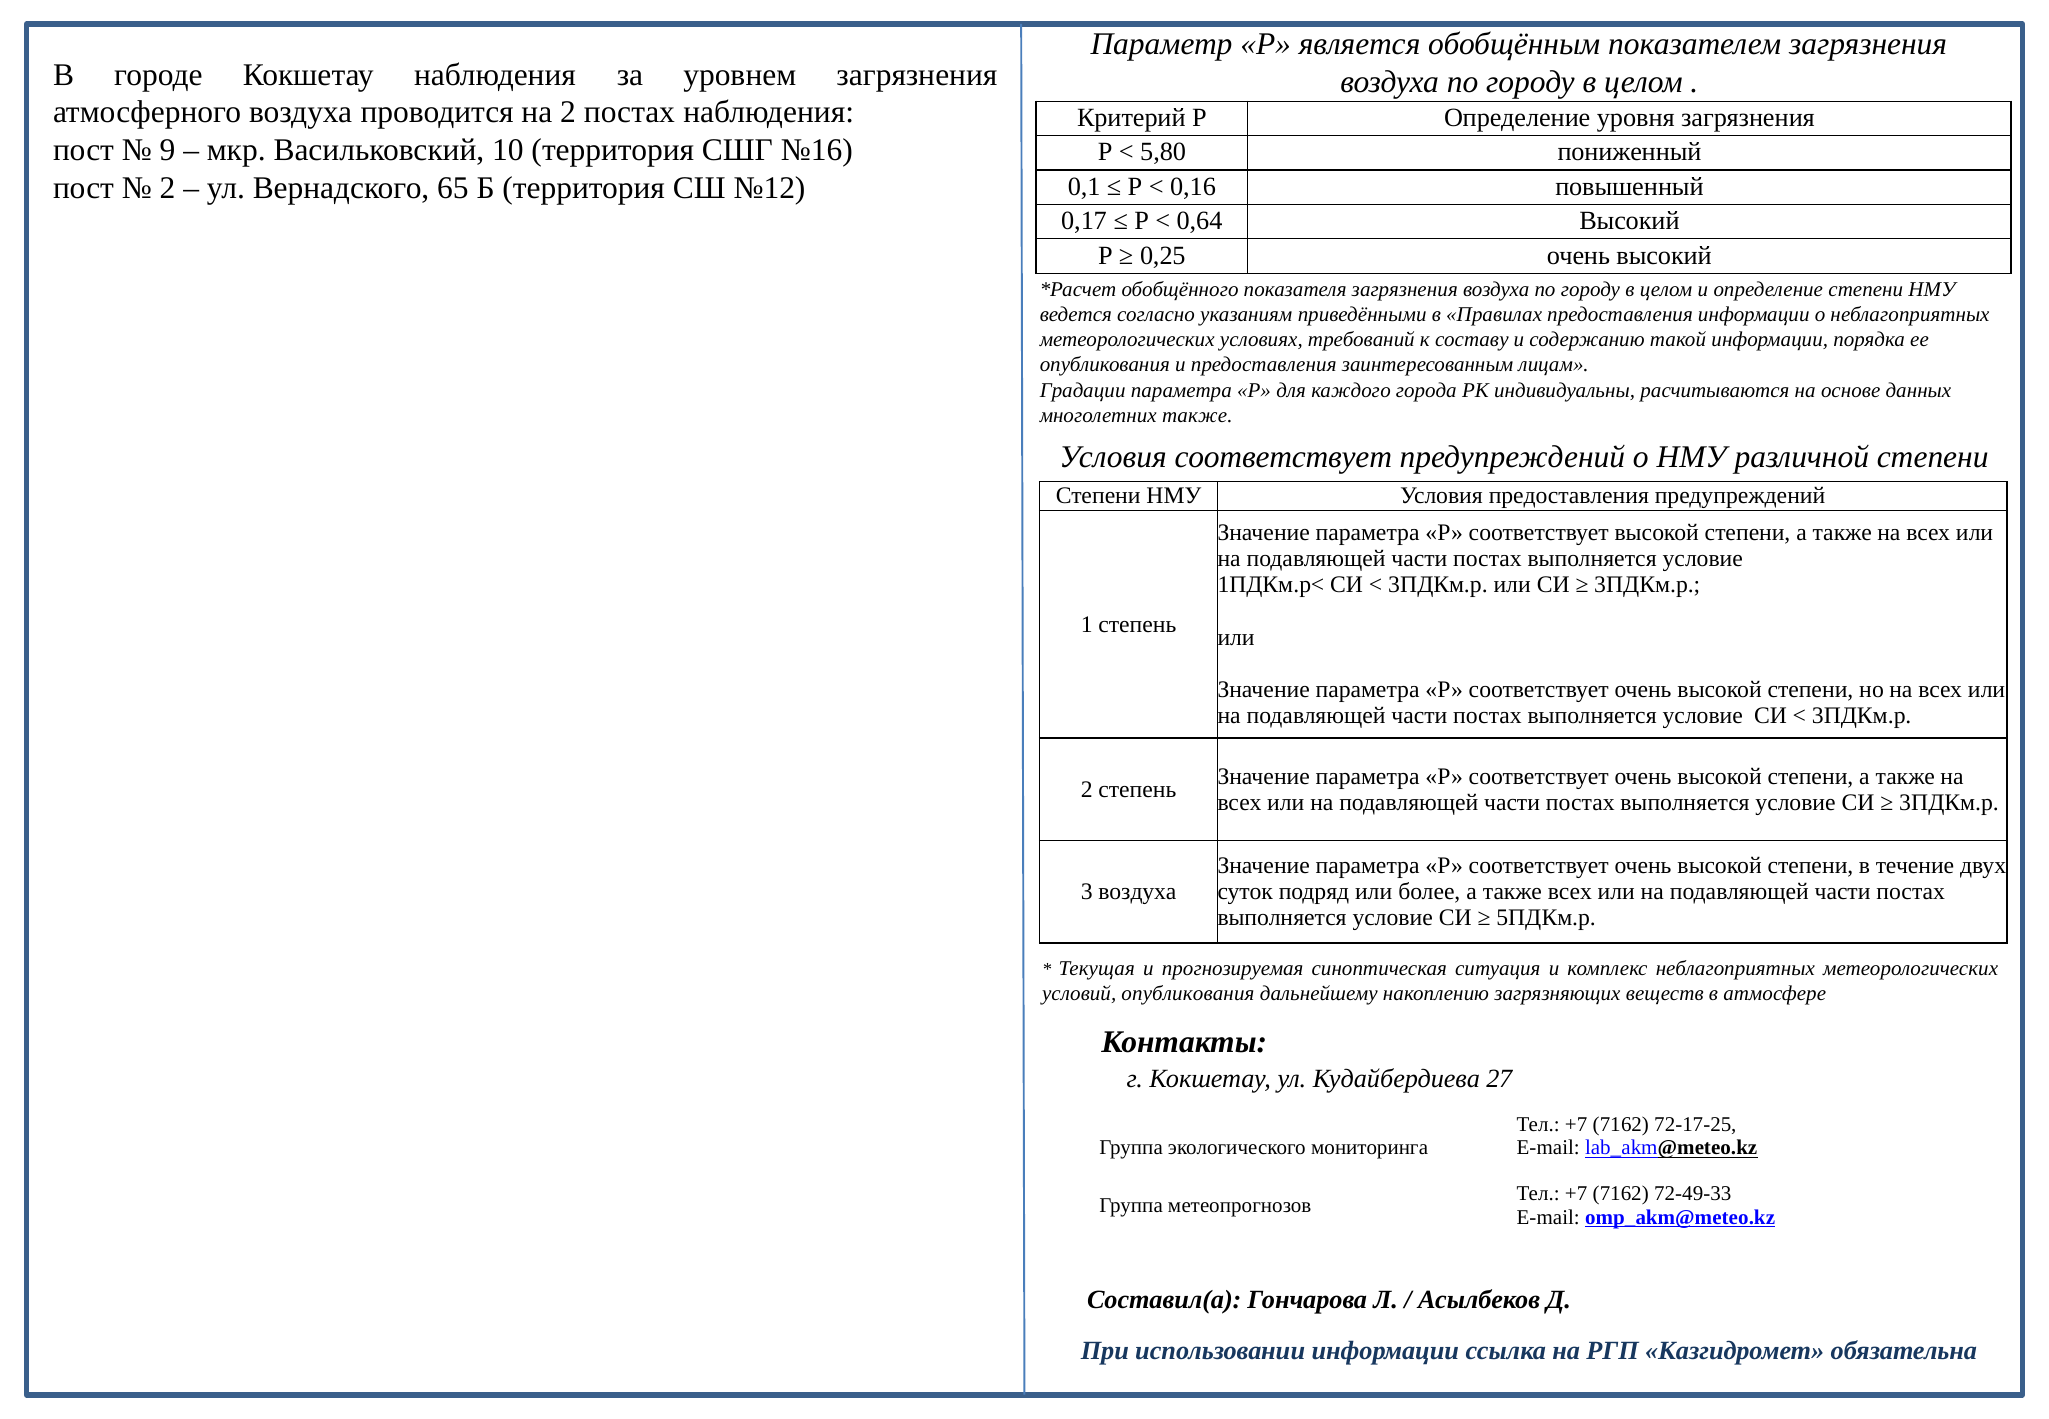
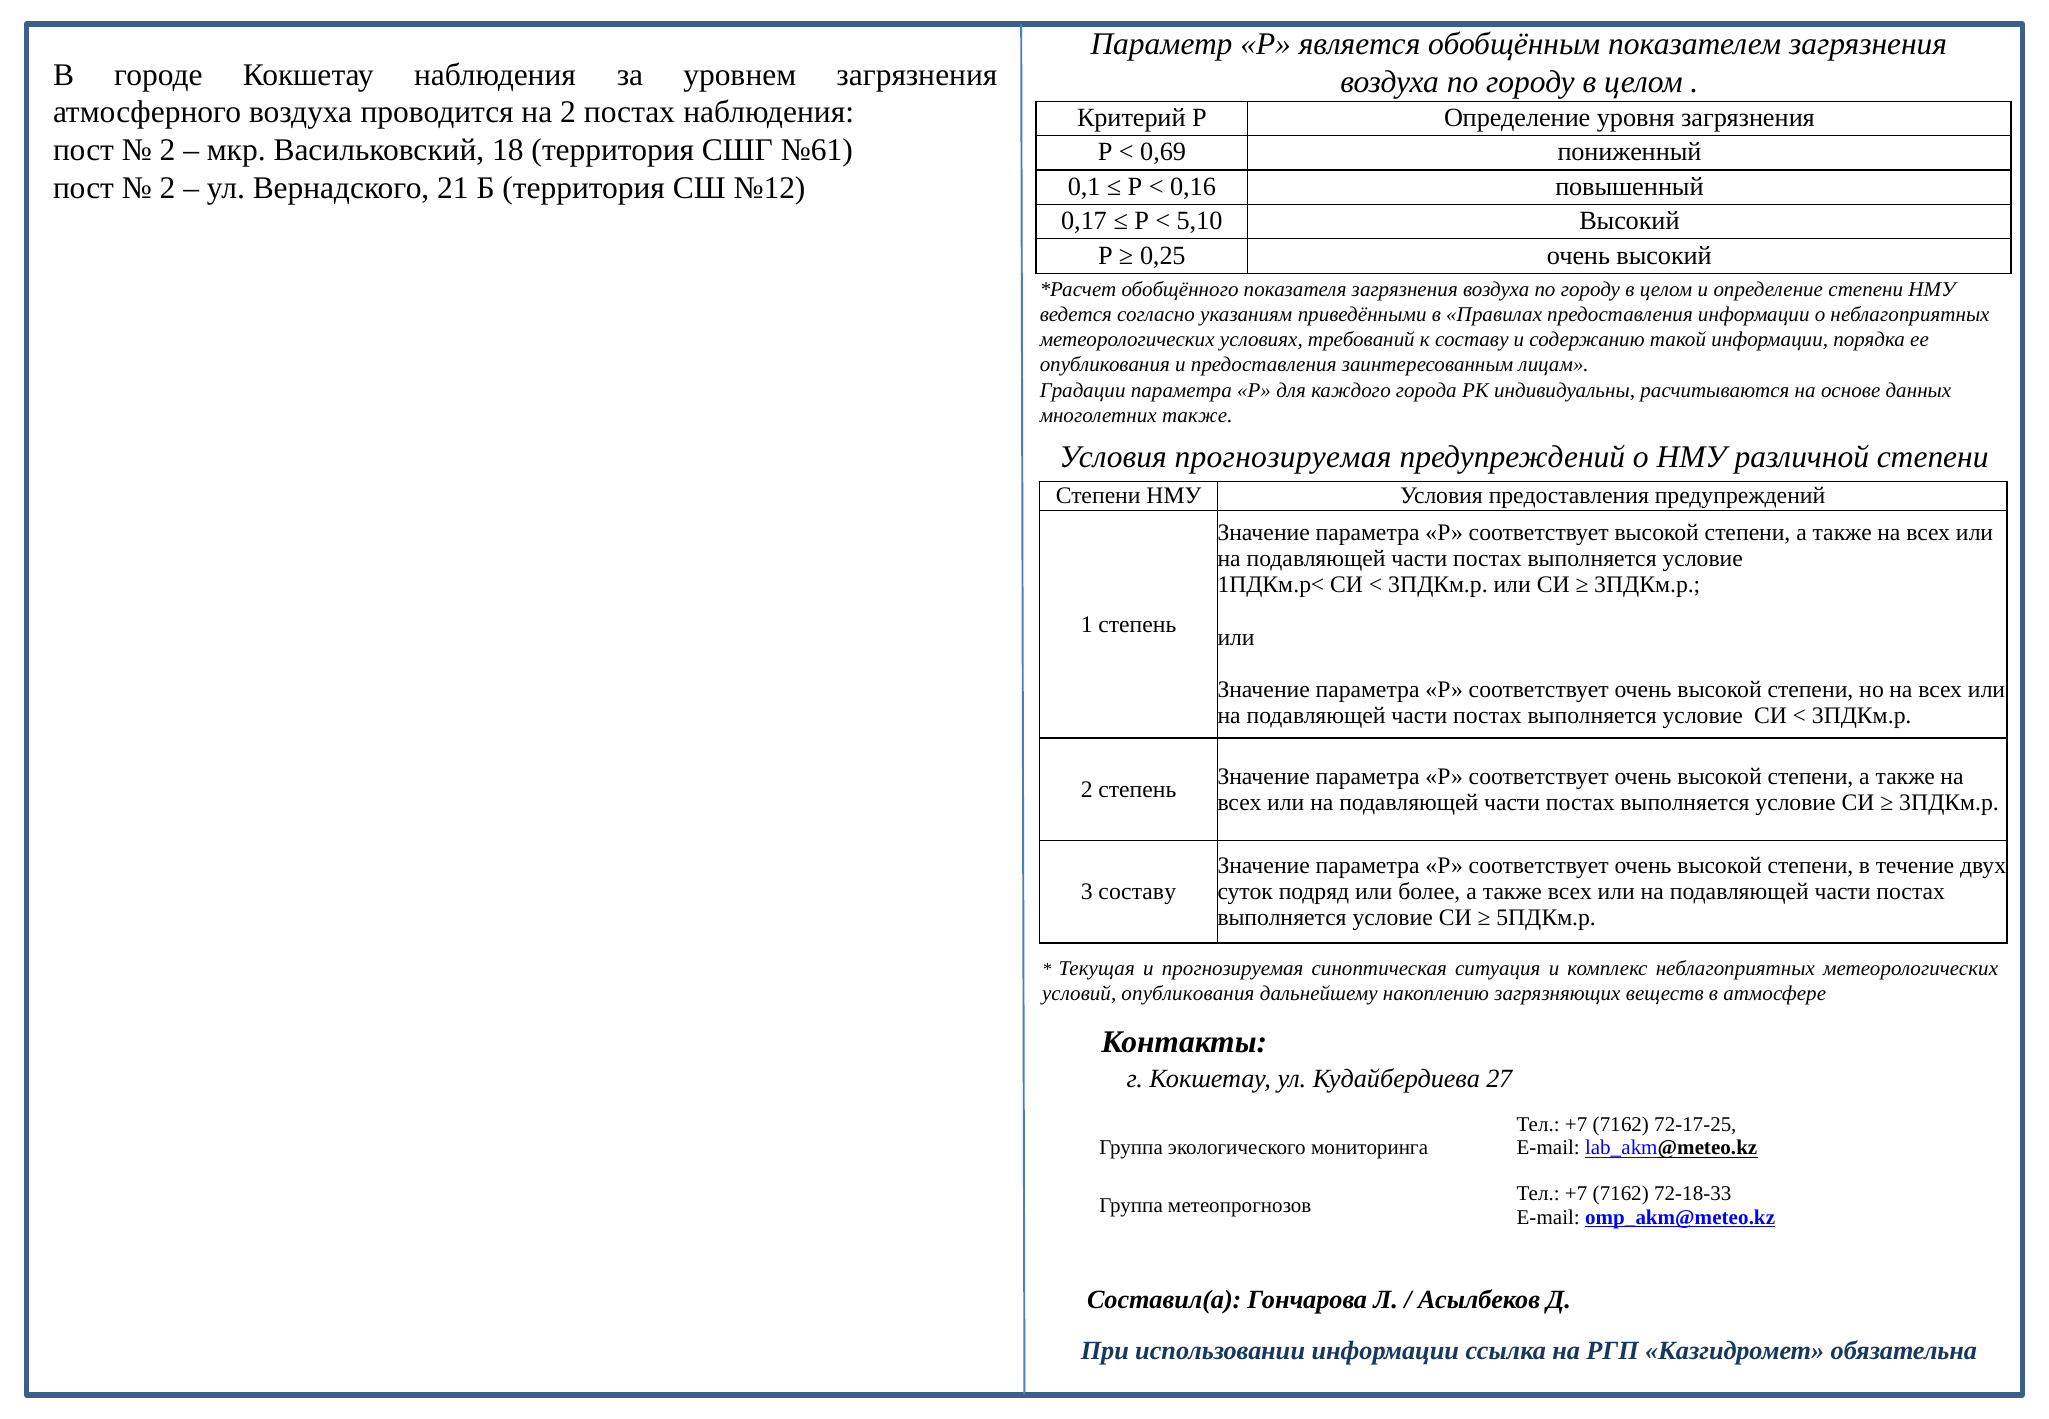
9 at (168, 150): 9 -> 2
10: 10 -> 18
№16: №16 -> №61
5,80: 5,80 -> 0,69
65: 65 -> 21
0,64: 0,64 -> 5,10
Условия соответствует: соответствует -> прогнозируемая
3 воздуха: воздуха -> составу
72-49-33: 72-49-33 -> 72-18-33
